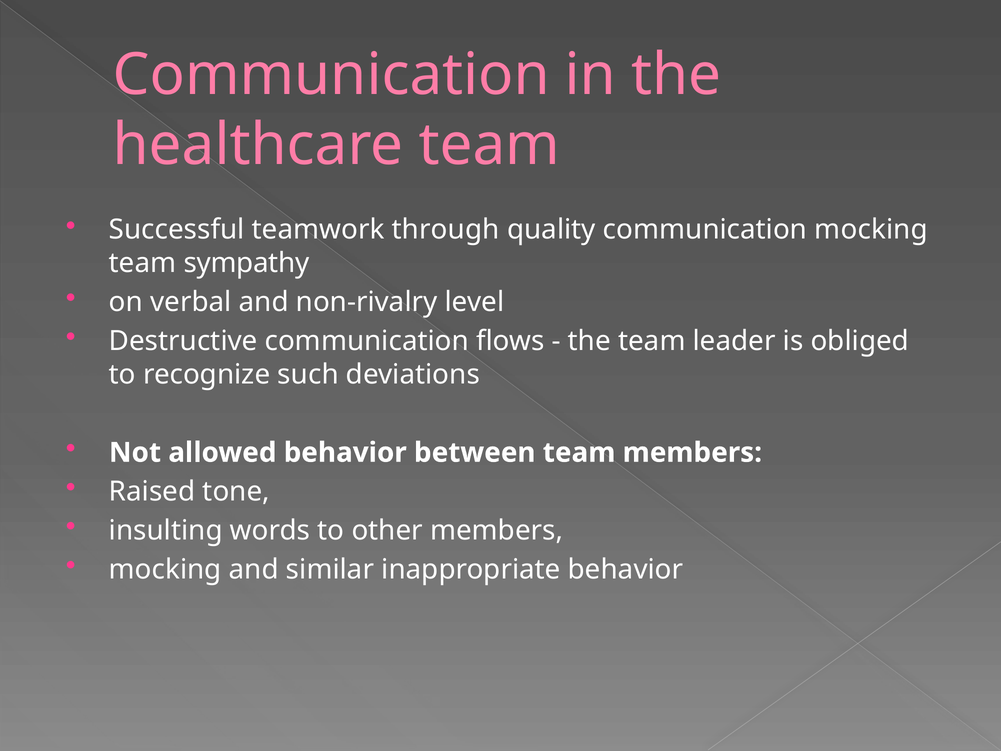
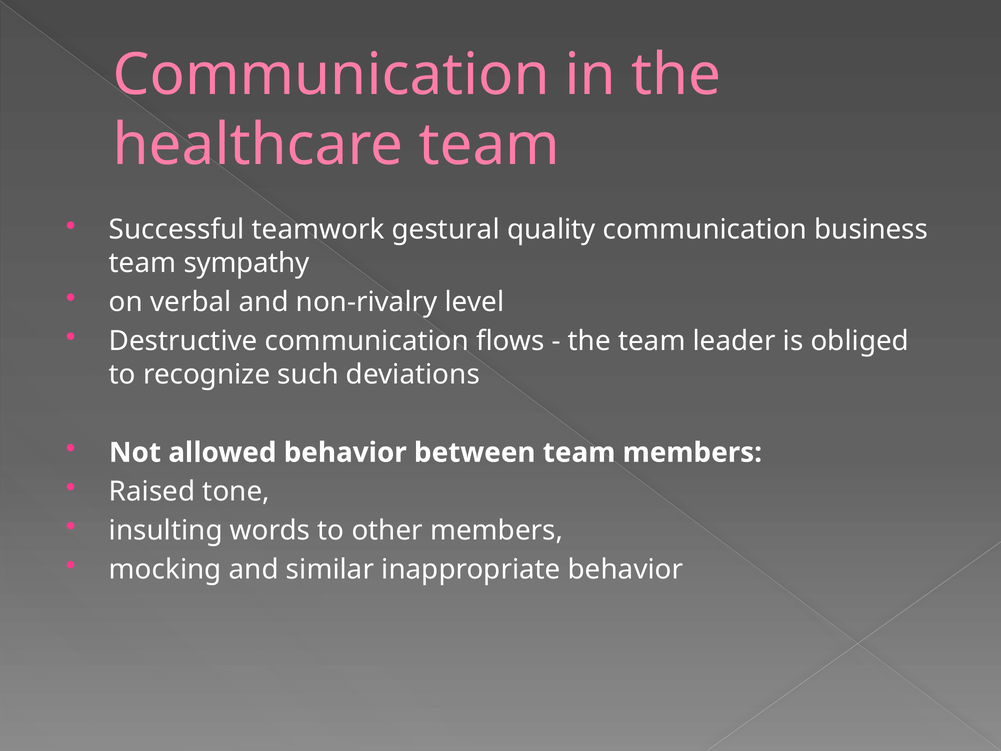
through: through -> gestural
communication mocking: mocking -> business
